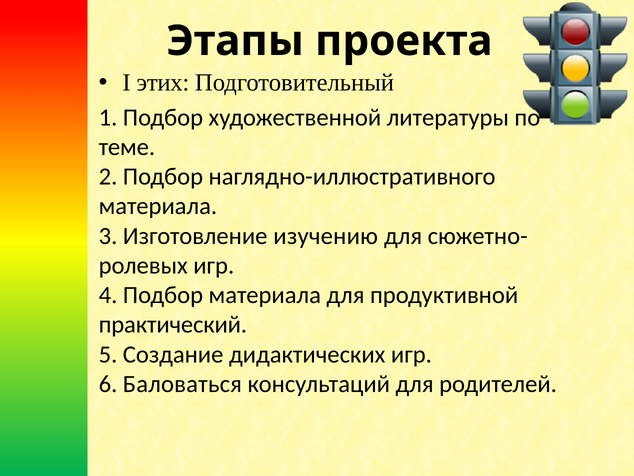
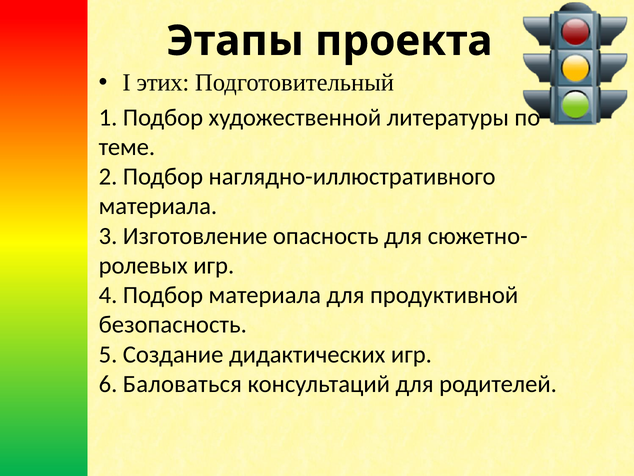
изучению: изучению -> опасность
практический: практический -> безопасность
